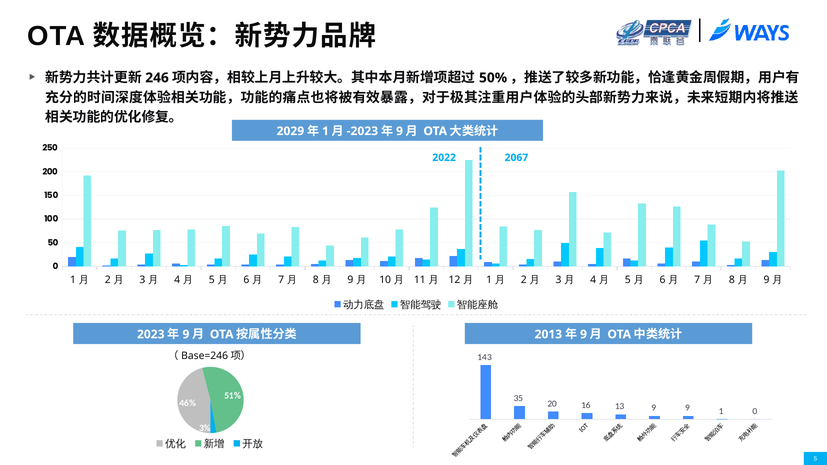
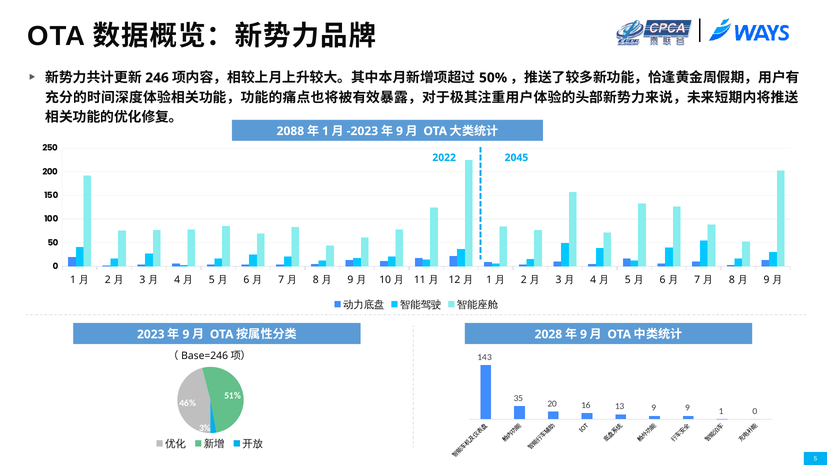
2029: 2029 -> 2088
2067: 2067 -> 2045
2013: 2013 -> 2028
